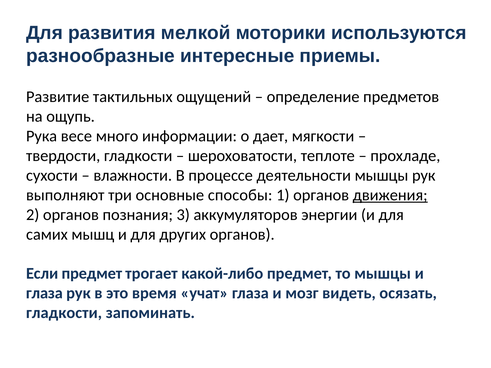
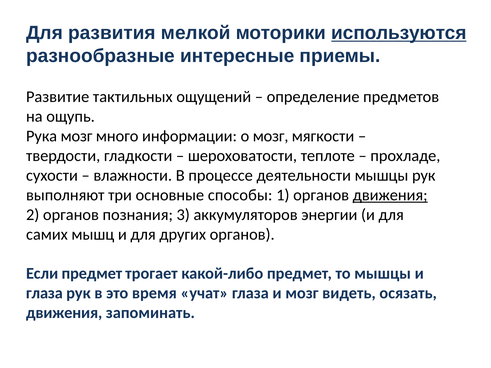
используются underline: none -> present
Рука весе: весе -> мозг
о дает: дает -> мозг
гладкости at (64, 313): гладкости -> движения
